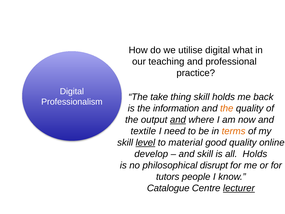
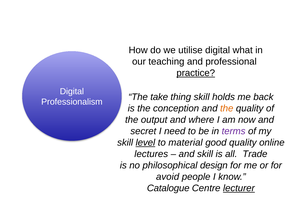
practice underline: none -> present
information: information -> conception
and at (178, 120) underline: present -> none
textile: textile -> secret
terms colour: orange -> purple
develop: develop -> lectures
all Holds: Holds -> Trade
disrupt: disrupt -> design
tutors: tutors -> avoid
